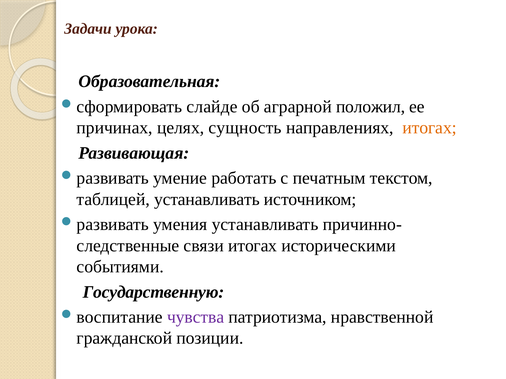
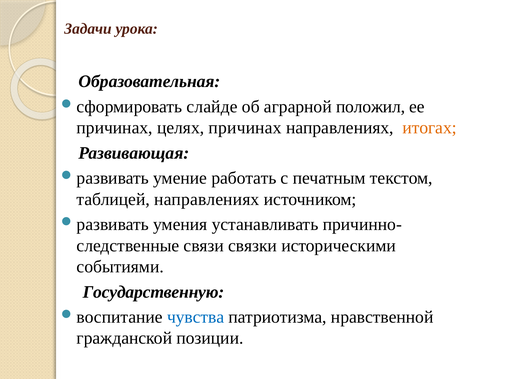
целях сущность: сущность -> причинах
таблицей устанавливать: устанавливать -> направлениях
связи итогах: итогах -> связки
чувства colour: purple -> blue
